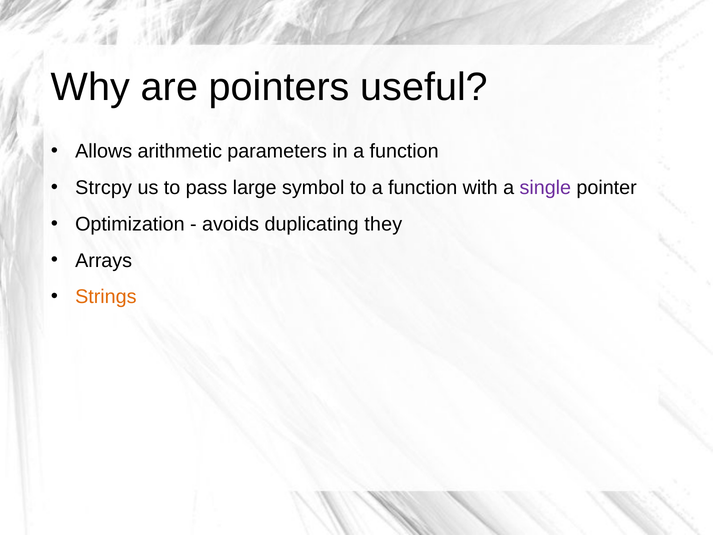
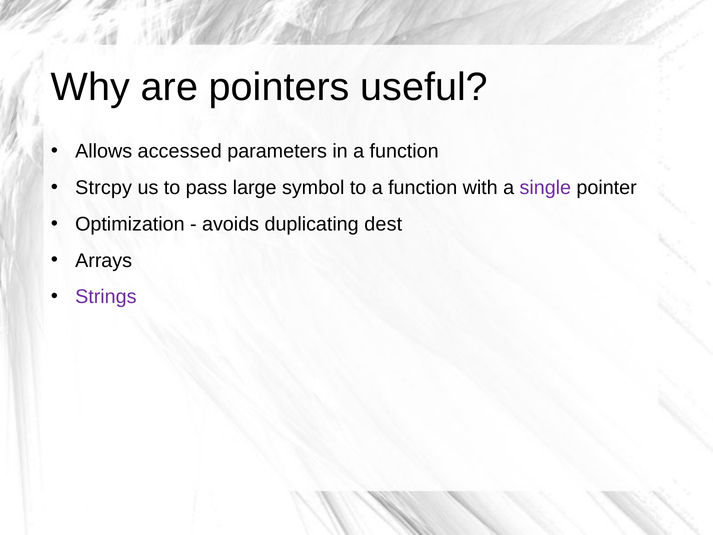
arithmetic: arithmetic -> accessed
they: they -> dest
Strings colour: orange -> purple
